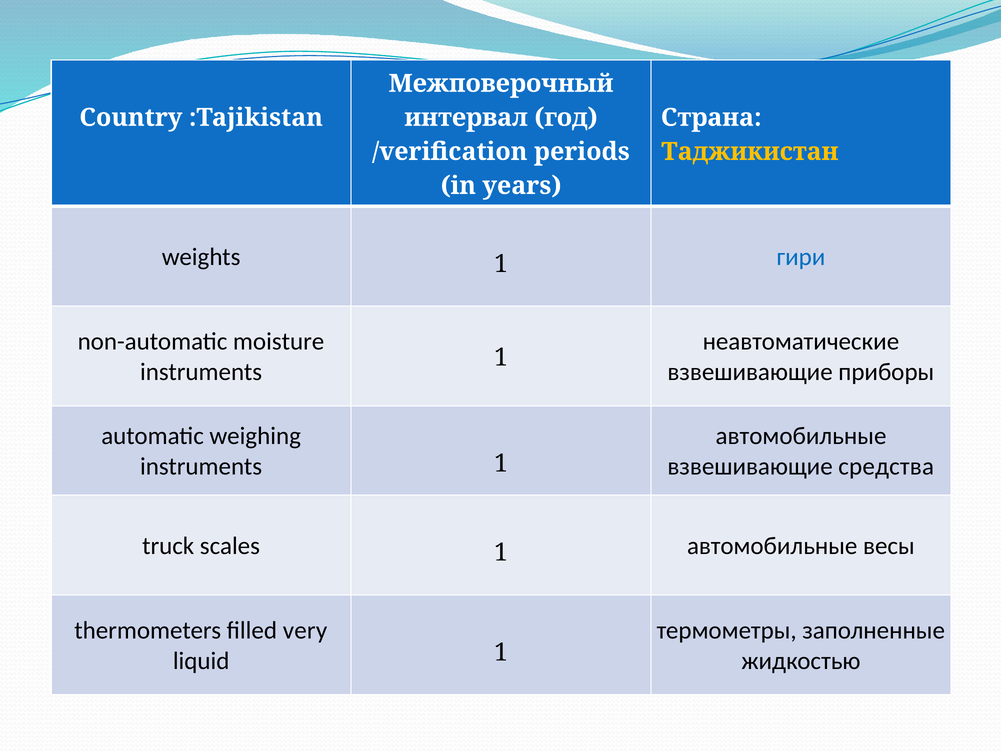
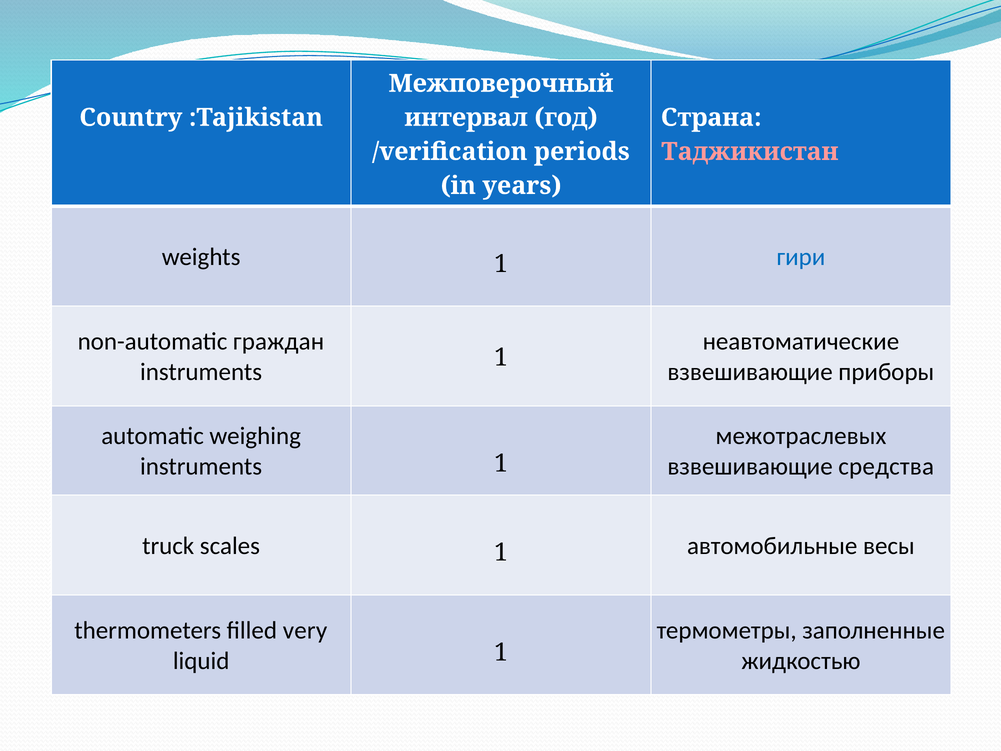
Таджикистан colour: yellow -> pink
moisture: moisture -> граждан
автомобильные at (801, 436): автомобильные -> межотраслевых
